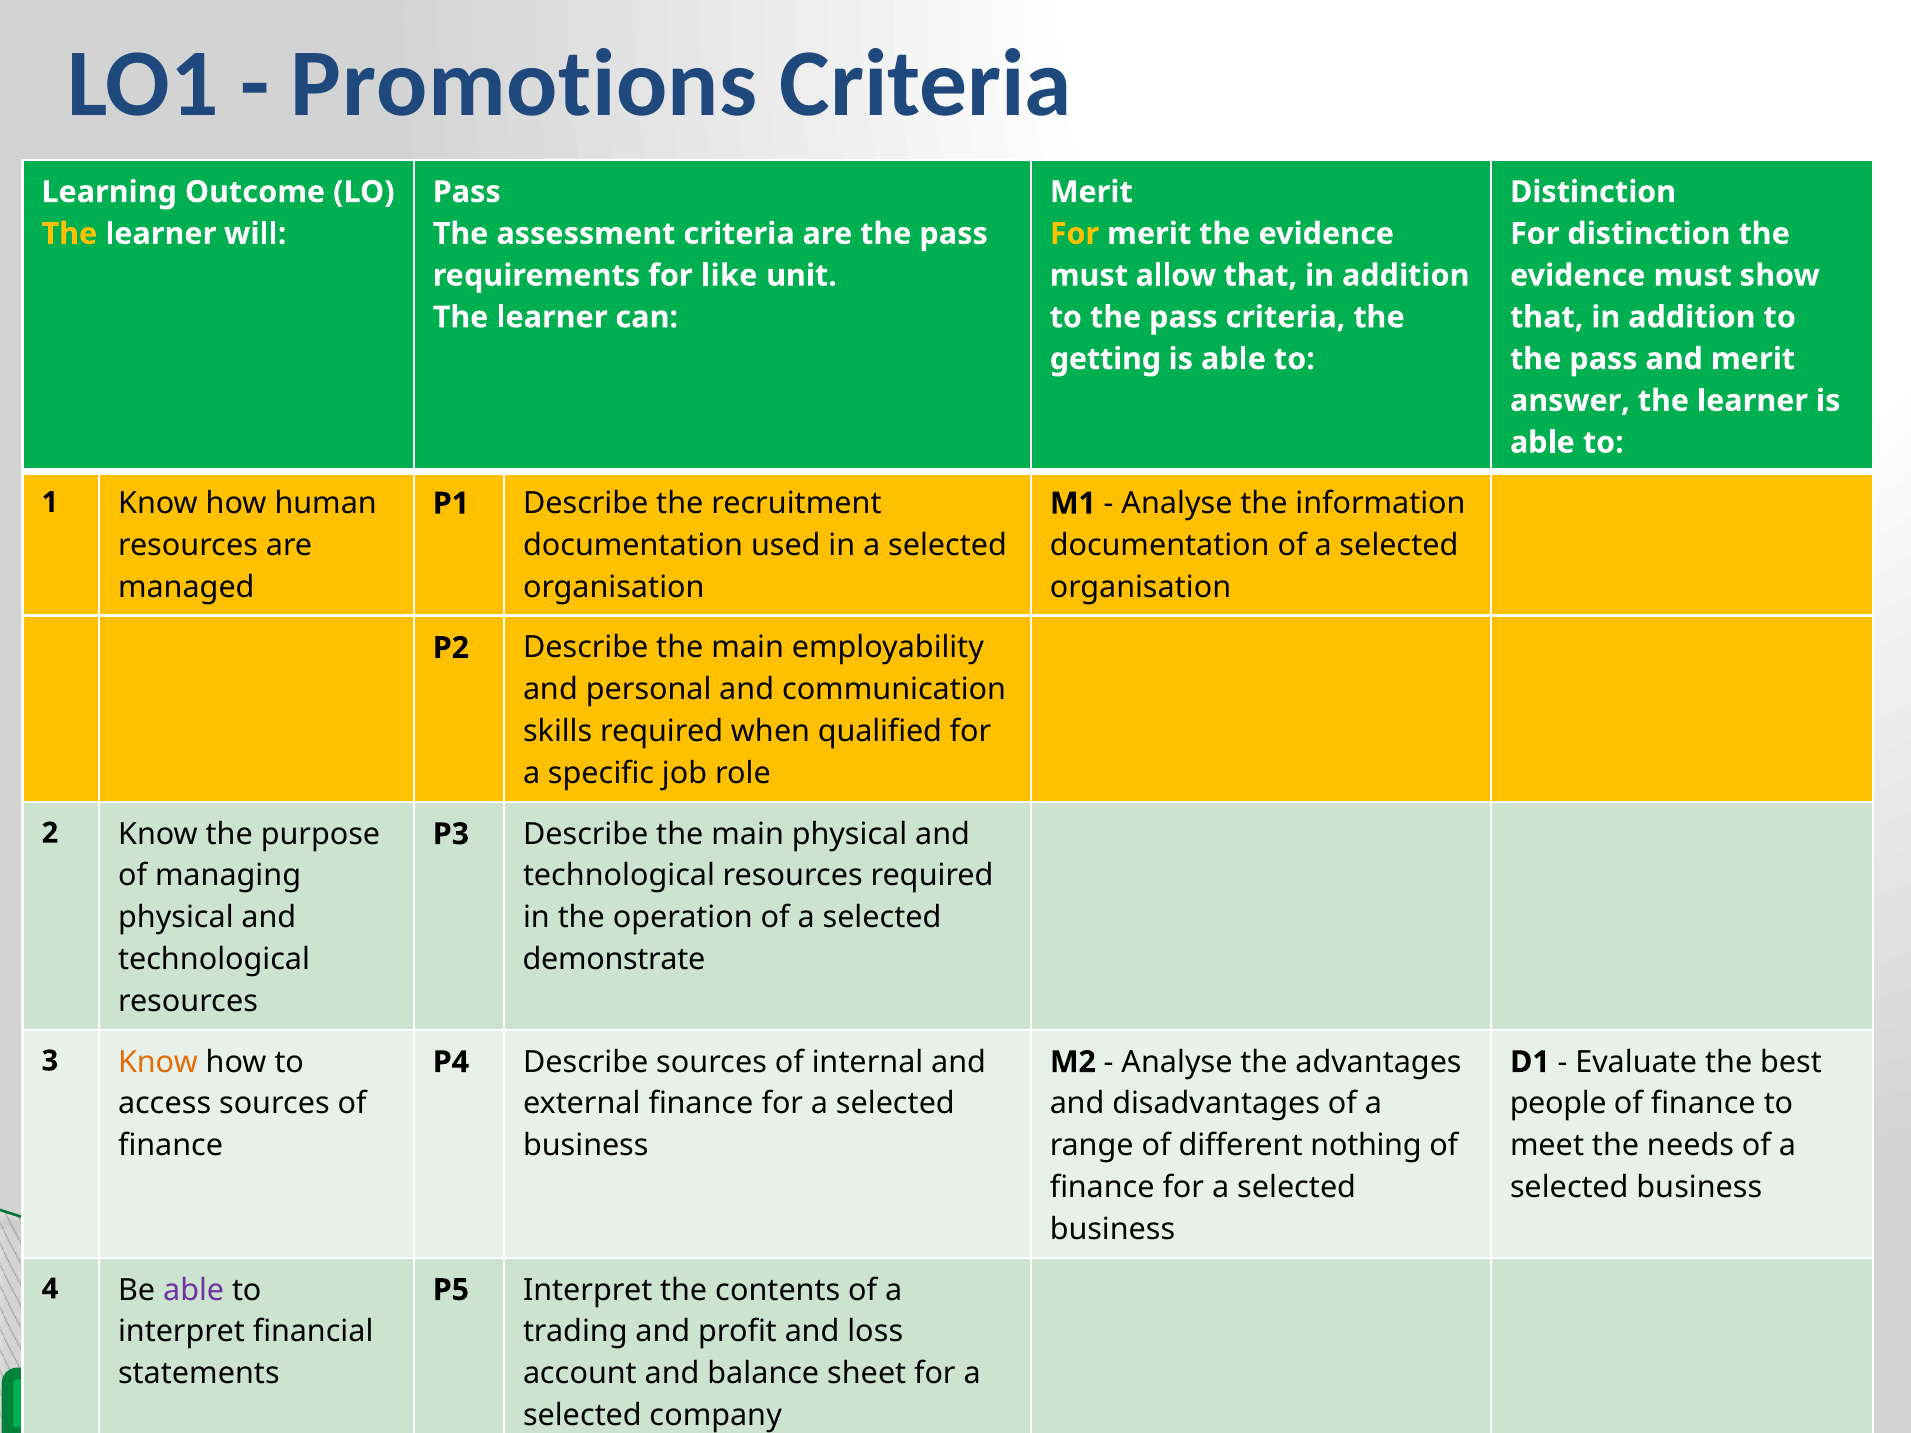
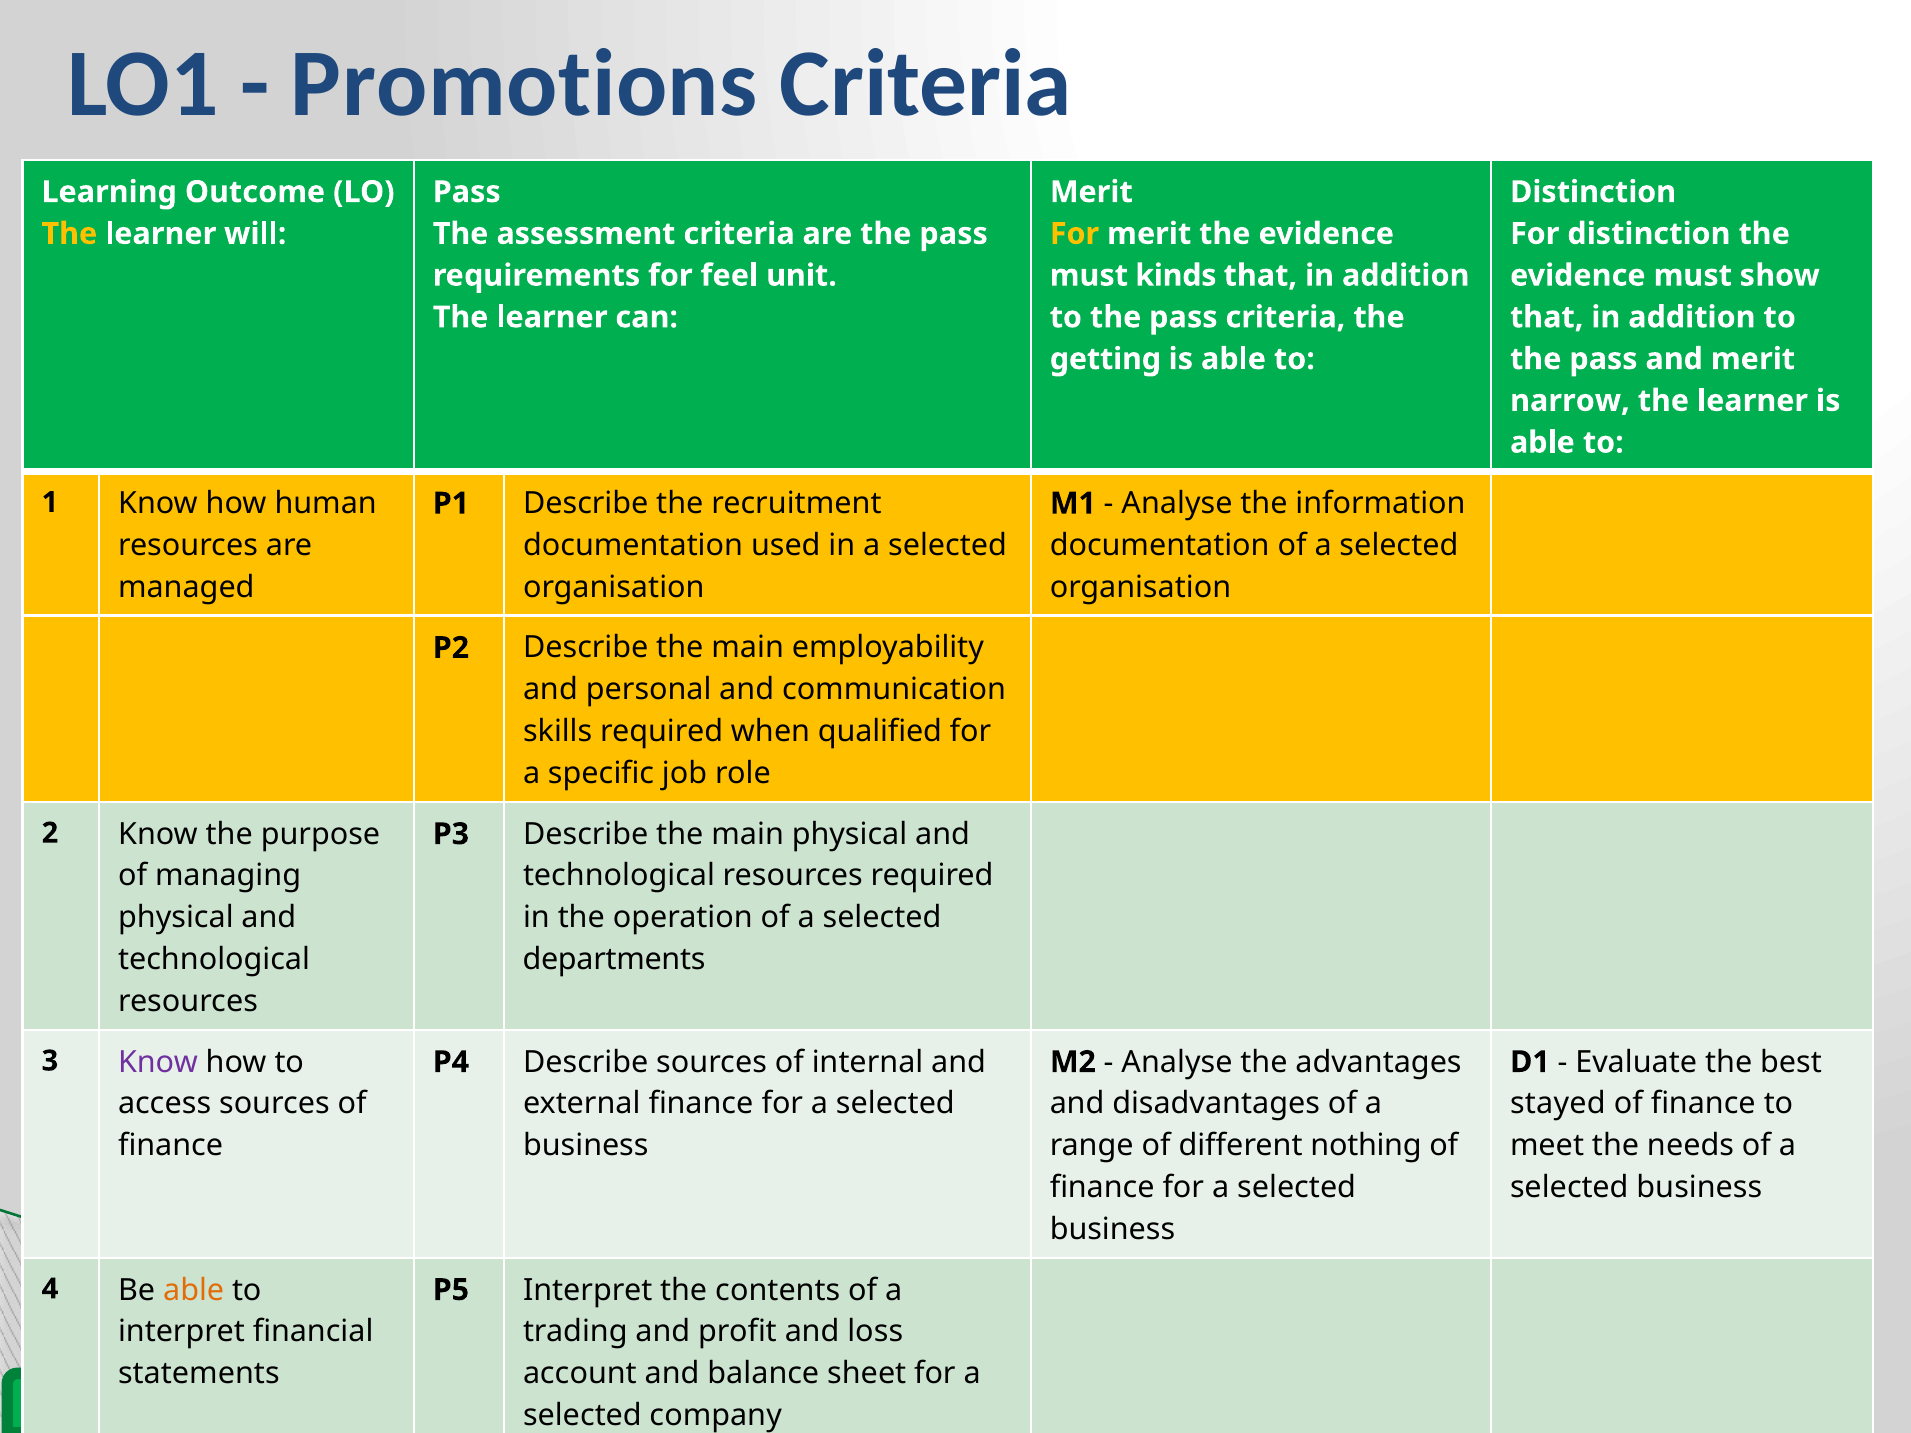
like: like -> feel
allow: allow -> kinds
answer: answer -> narrow
demonstrate: demonstrate -> departments
Know at (158, 1062) colour: orange -> purple
people: people -> stayed
able at (194, 1290) colour: purple -> orange
